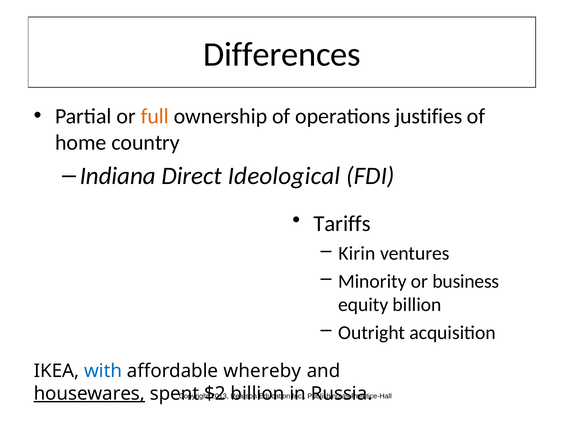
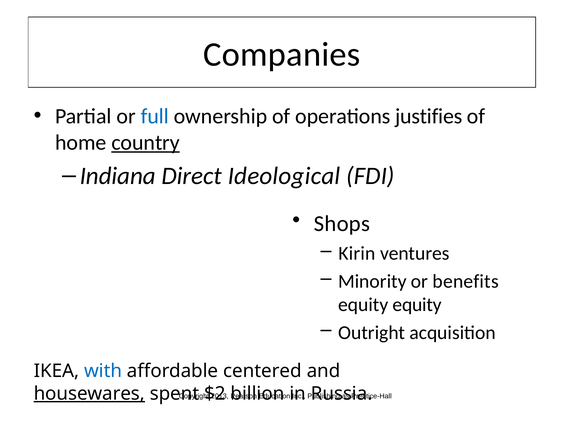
Differences: Differences -> Companies
full colour: orange -> blue
country underline: none -> present
Tariffs: Tariffs -> Shops
business: business -> benefits
equity billion: billion -> equity
whereby: whereby -> centered
